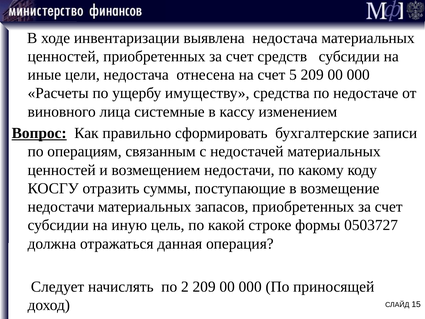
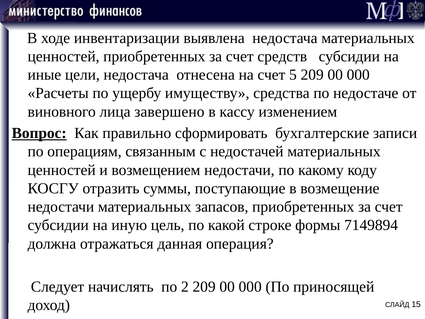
системные: системные -> завершено
0503727: 0503727 -> 7149894
